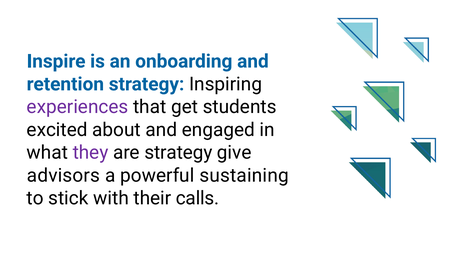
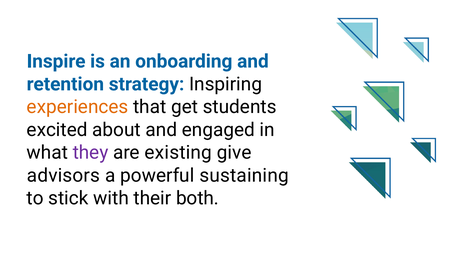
experiences colour: purple -> orange
are strategy: strategy -> existing
calls: calls -> both
